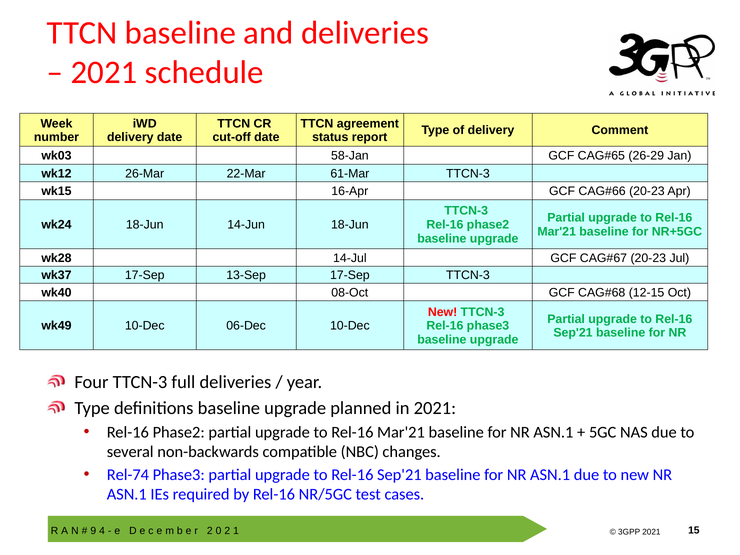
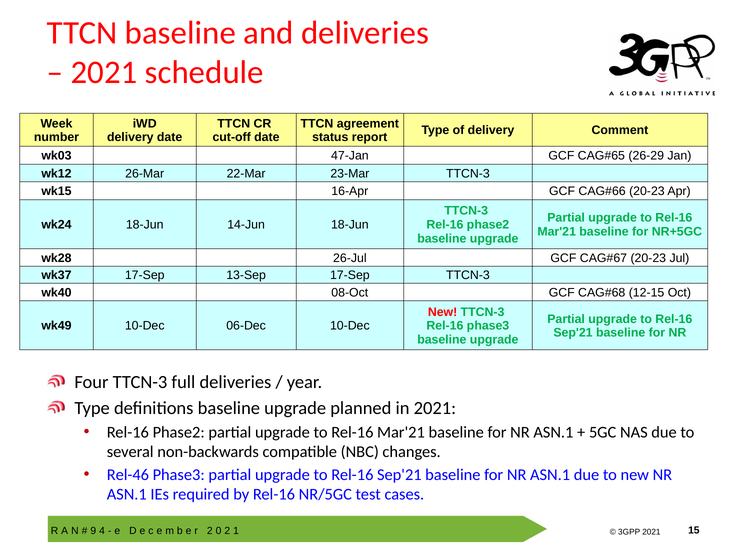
58-Jan: 58-Jan -> 47-Jan
61-Mar: 61-Mar -> 23-Mar
14-Jul: 14-Jul -> 26-Jul
Rel-74: Rel-74 -> Rel-46
